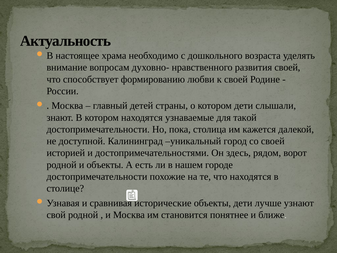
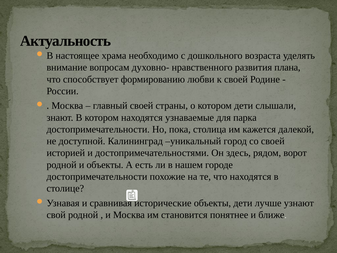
развития своей: своей -> плана
главный детей: детей -> своей
такой: такой -> парка
